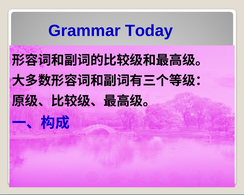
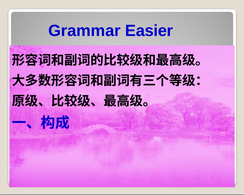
Today: Today -> Easier
